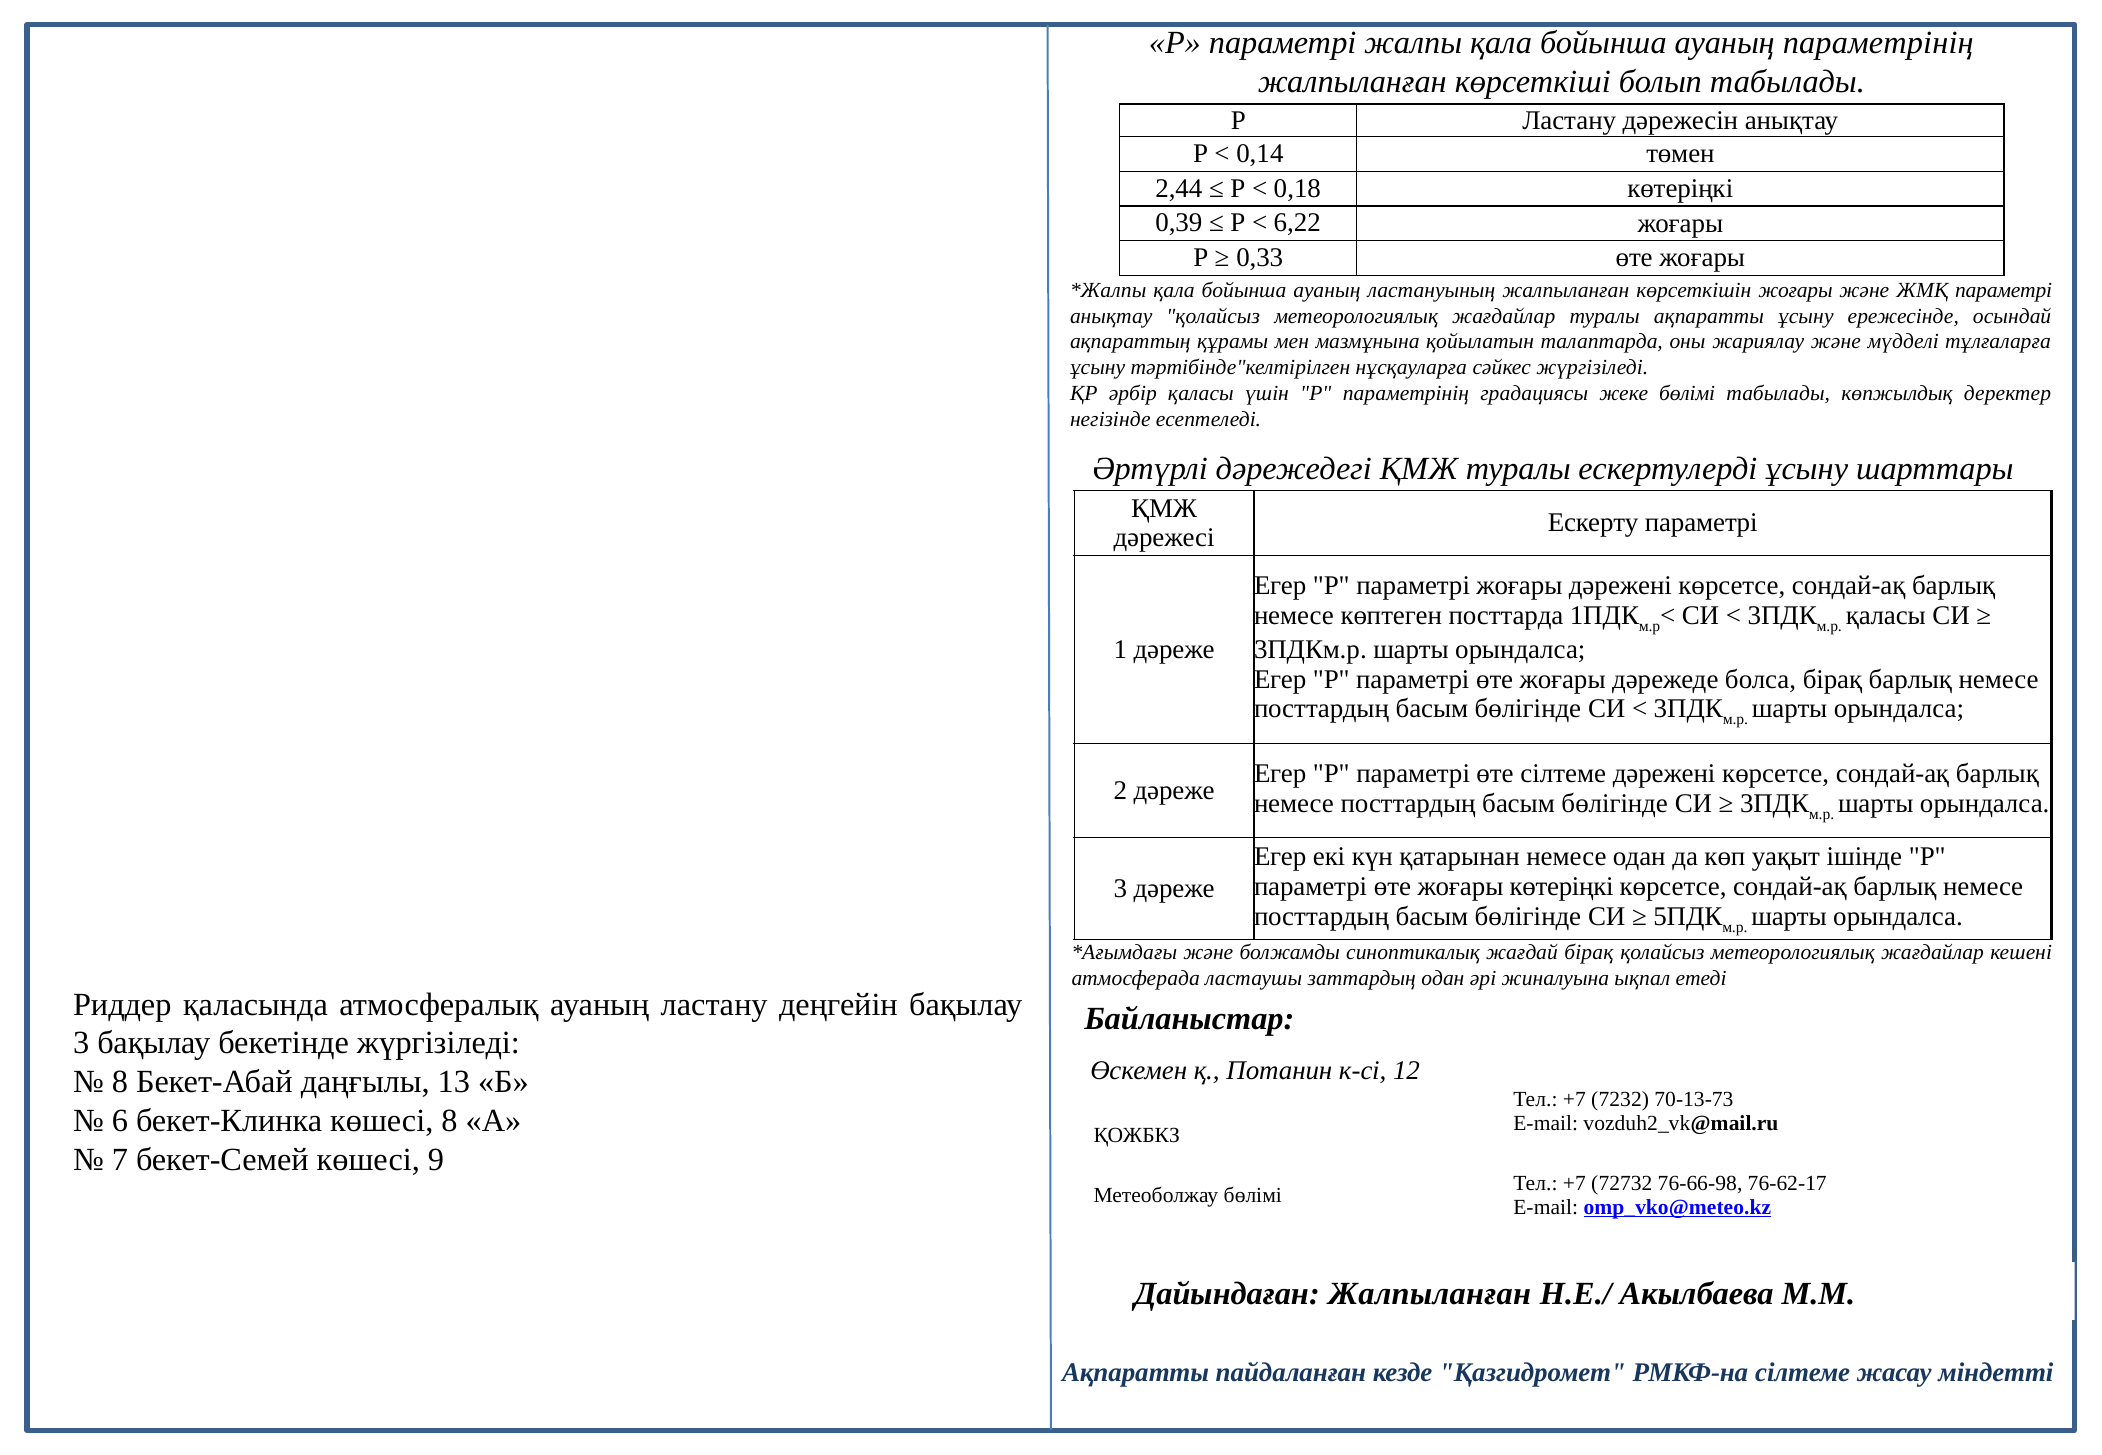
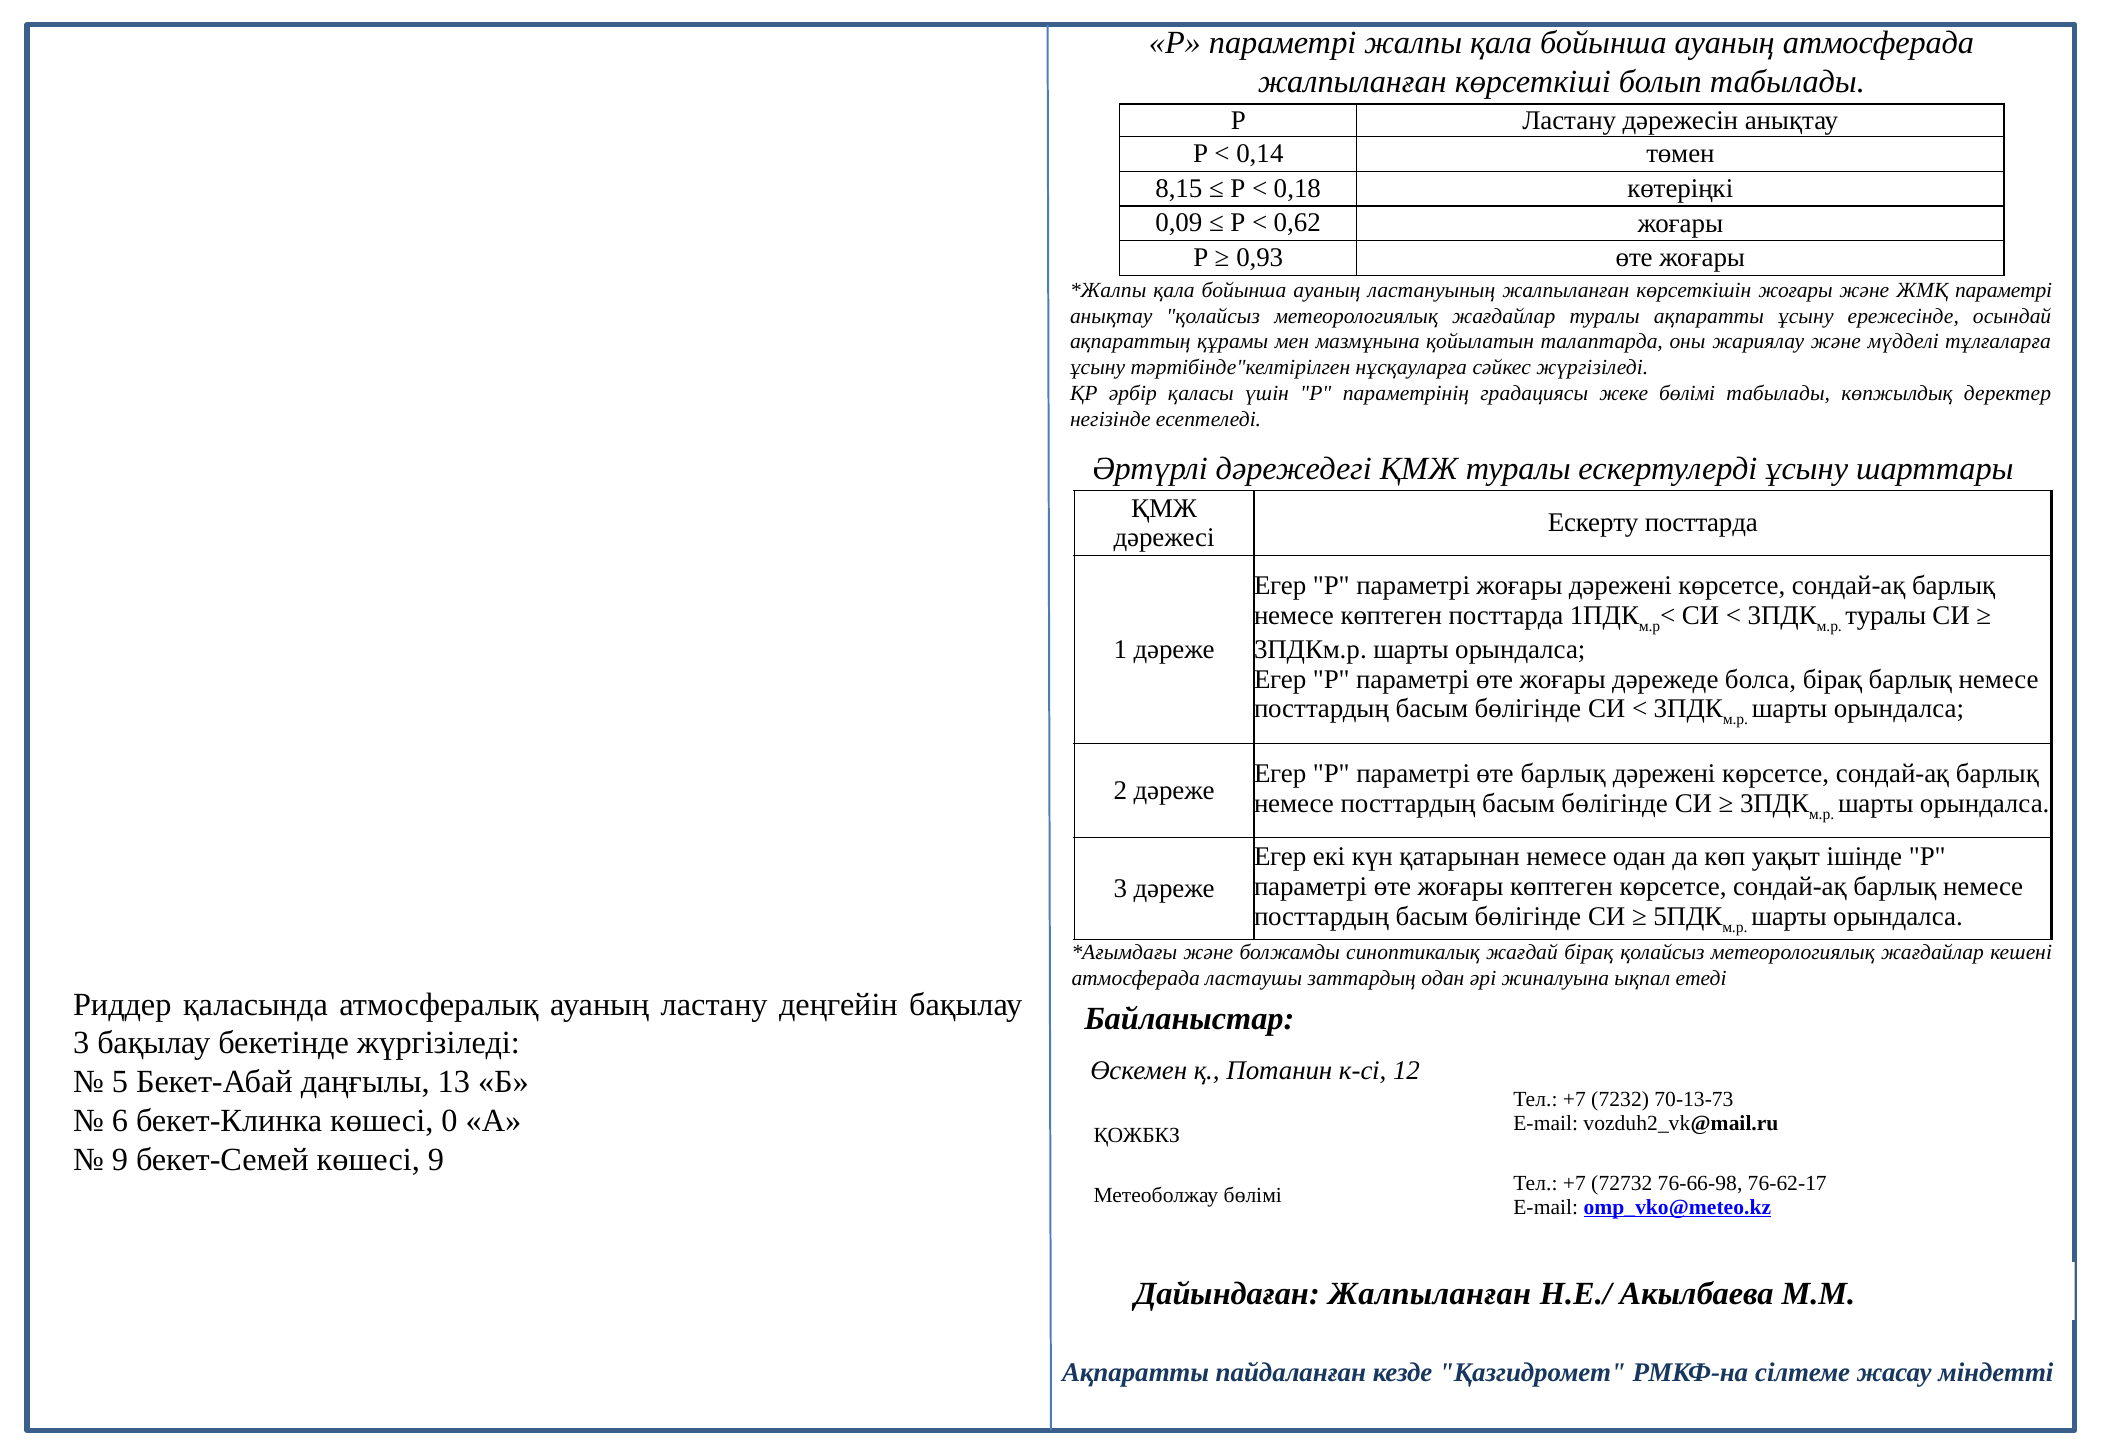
ауаның параметрінің: параметрінің -> атмосферада
2,44: 2,44 -> 8,15
0,39: 0,39 -> 0,09
6,22: 6,22 -> 0,62
0,33: 0,33 -> 0,93
Ескерту параметрі: параметрі -> посттарда
қаласы at (1886, 616): қаласы -> туралы
өте сілтеме: сілтеме -> барлық
жоғары көтеріңкі: көтеріңкі -> көптеген
8 at (120, 1082): 8 -> 5
көшесі 8: 8 -> 0
7 at (120, 1160): 7 -> 9
